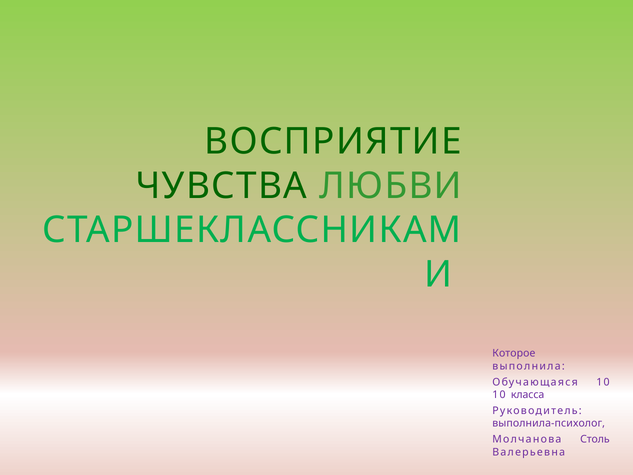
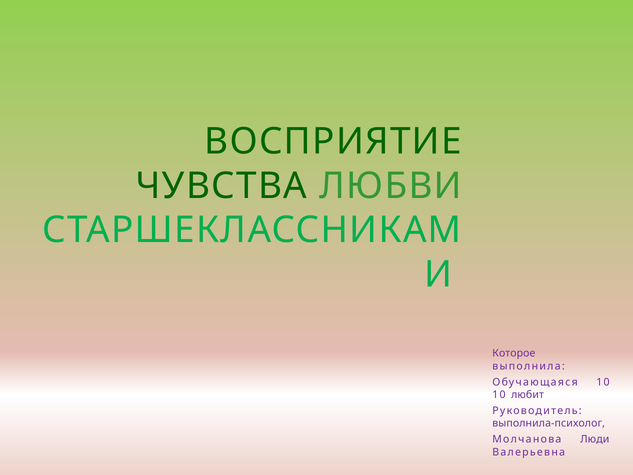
класса: класса -> любит
Столь: Столь -> Люди
